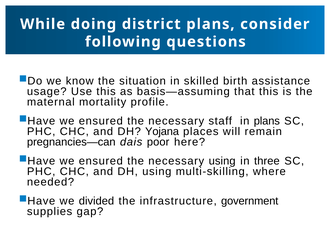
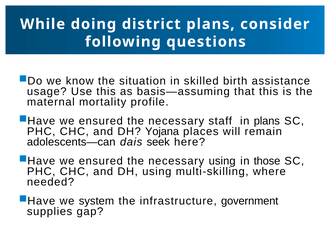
pregnancies—can: pregnancies—can -> adolescents—can
poor: poor -> seek
three: three -> those
divided: divided -> system
